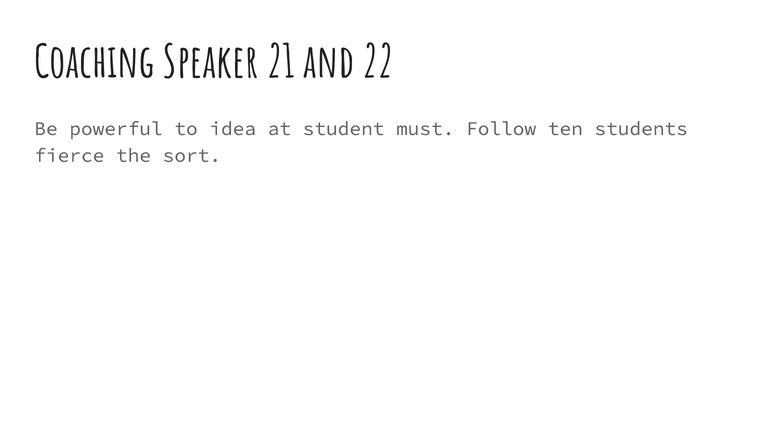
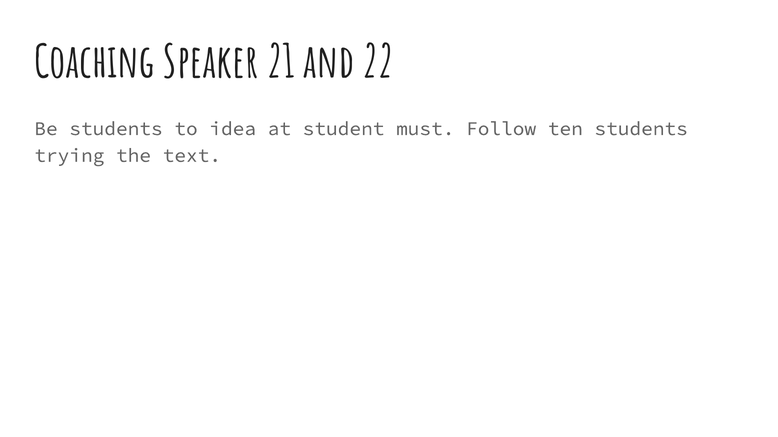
Be powerful: powerful -> students
fierce: fierce -> trying
sort: sort -> text
